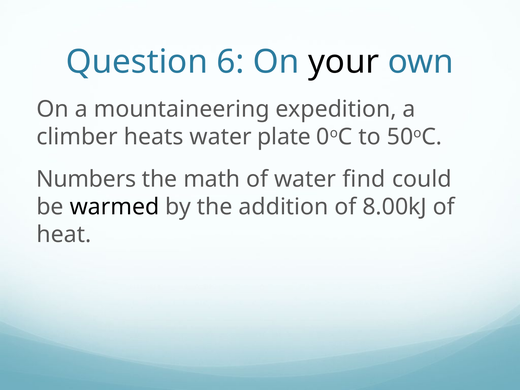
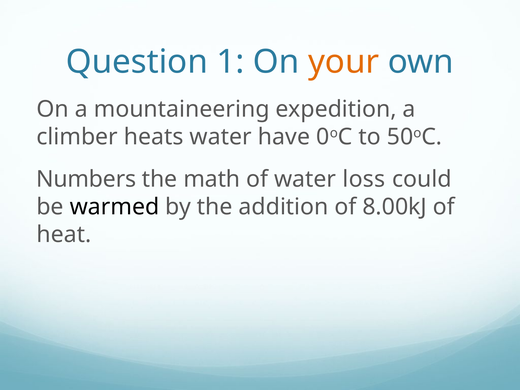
6: 6 -> 1
your colour: black -> orange
plate: plate -> have
find: find -> loss
